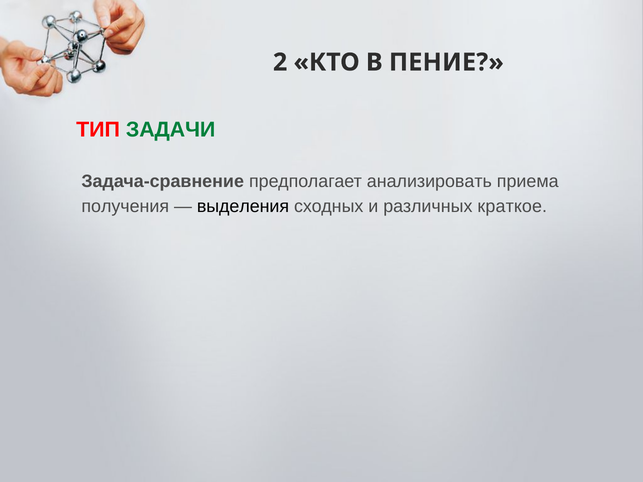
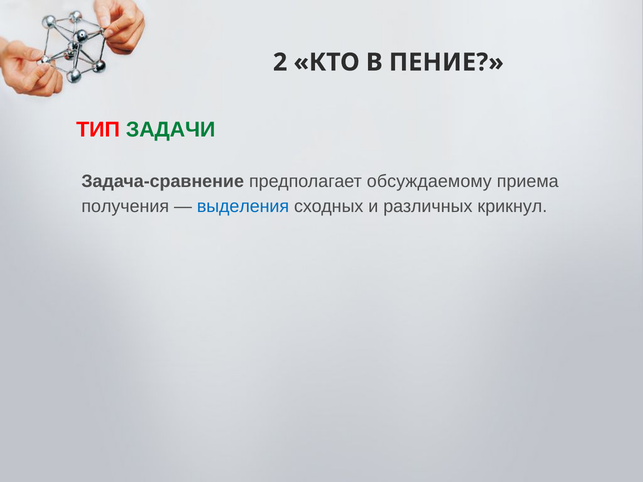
анализировать: анализировать -> обсуждаемому
выделения colour: black -> blue
краткое: краткое -> крикнул
